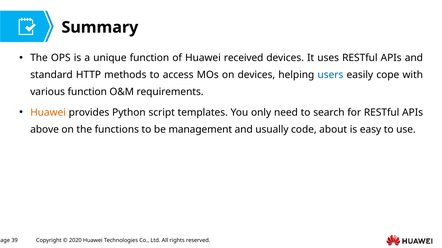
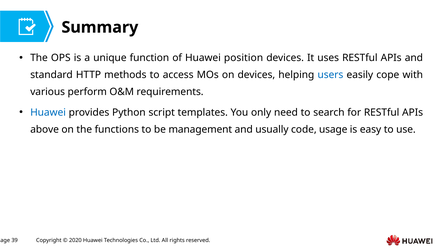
received: received -> position
various function: function -> perform
Huawei at (48, 113) colour: orange -> blue
about: about -> usage
